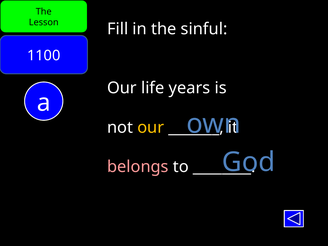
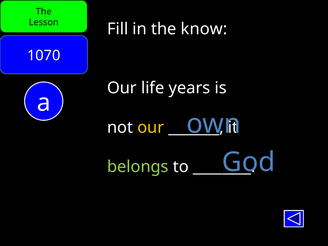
sinful: sinful -> know
1100: 1100 -> 1070
belongs colour: pink -> light green
